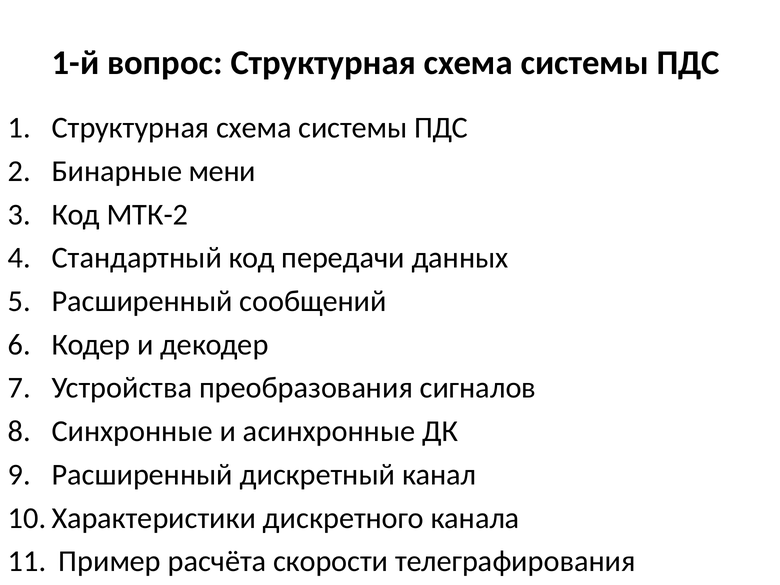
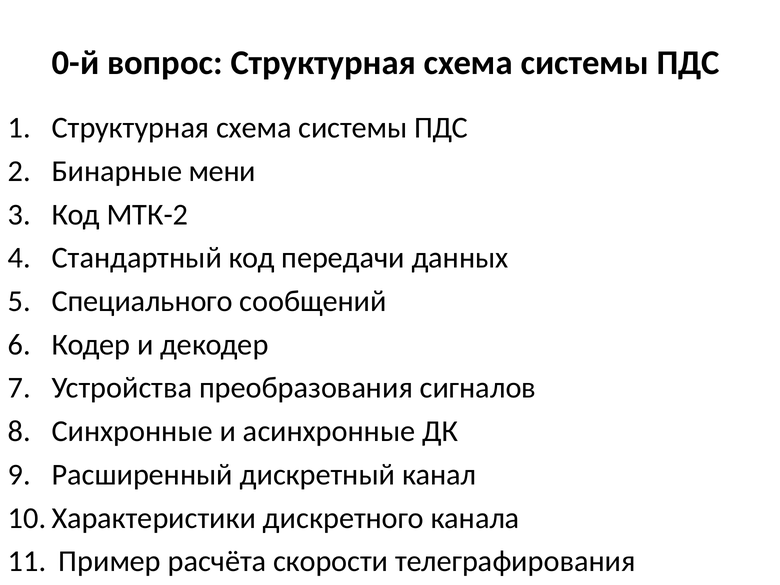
1-й: 1-й -> 0-й
Расширенный at (142, 301): Расширенный -> Специального
